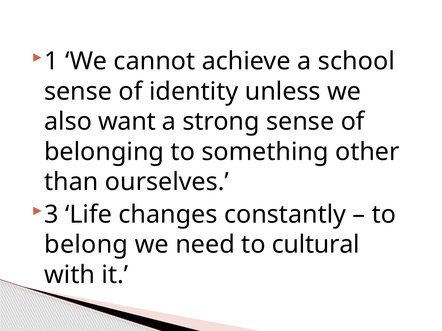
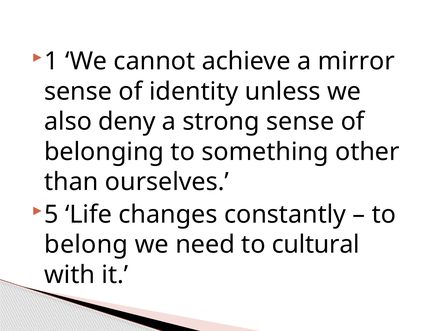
school: school -> mirror
want: want -> deny
3: 3 -> 5
